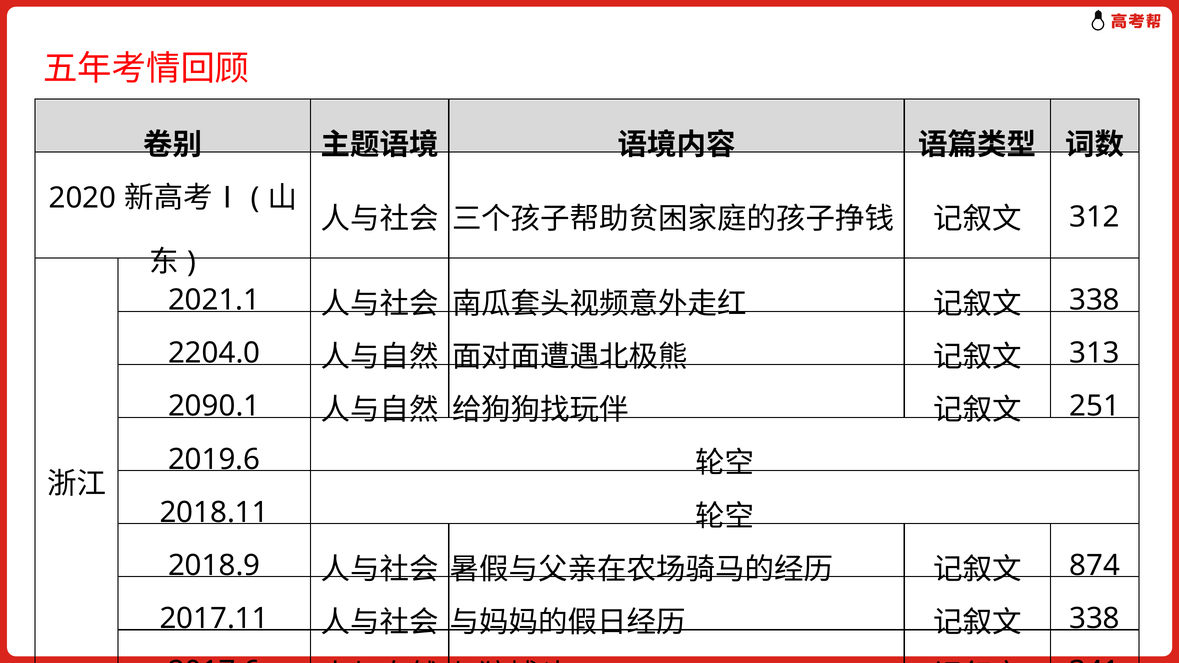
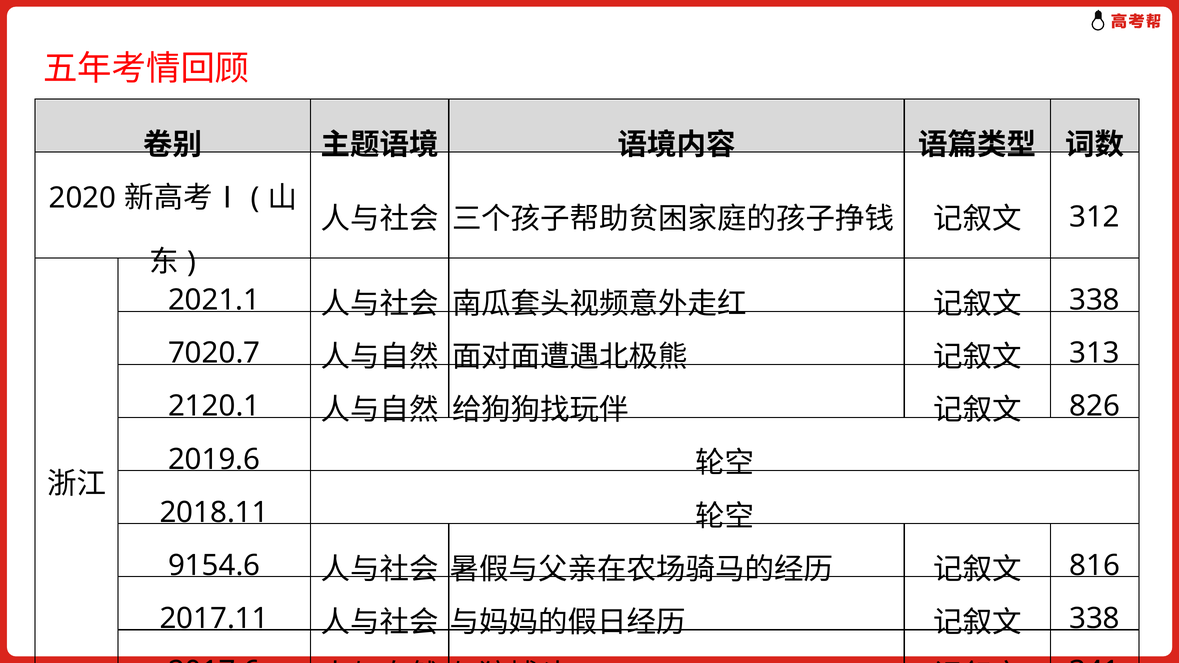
2204.0: 2204.0 -> 7020.7
2090.1: 2090.1 -> 2120.1
251: 251 -> 826
2018.9: 2018.9 -> 9154.6
874: 874 -> 816
